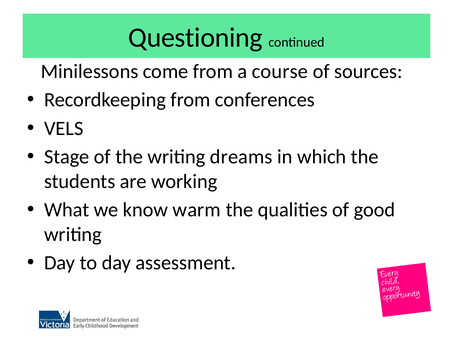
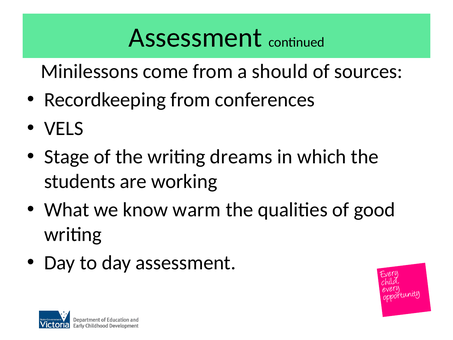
Questioning at (195, 38): Questioning -> Assessment
course: course -> should
